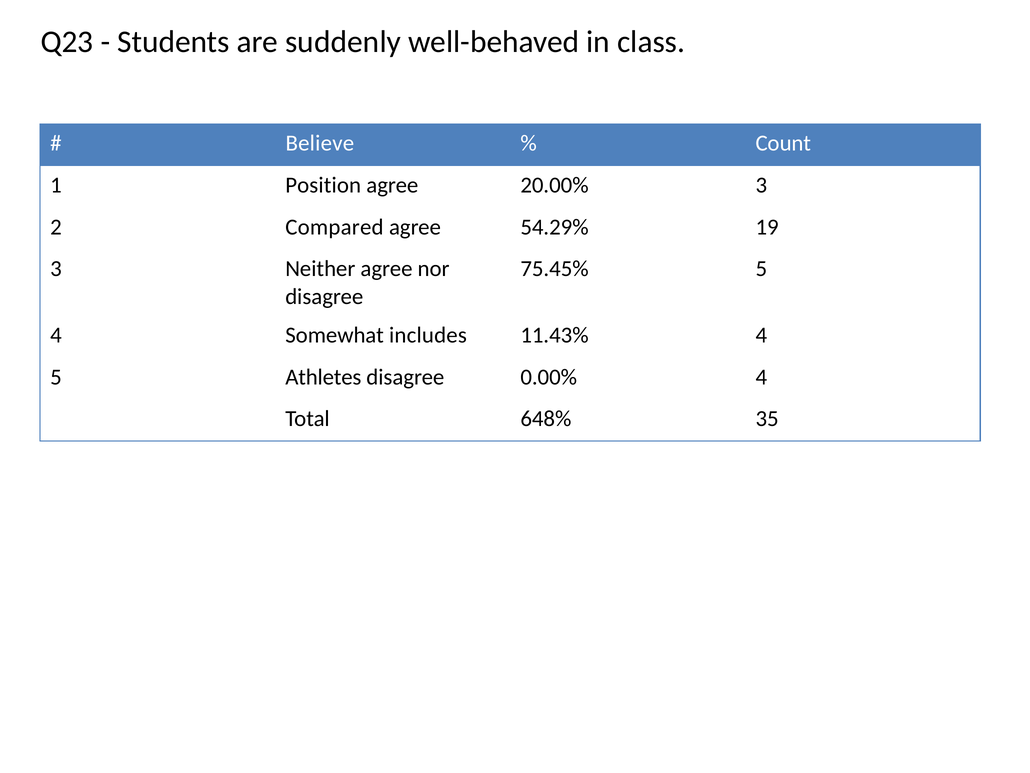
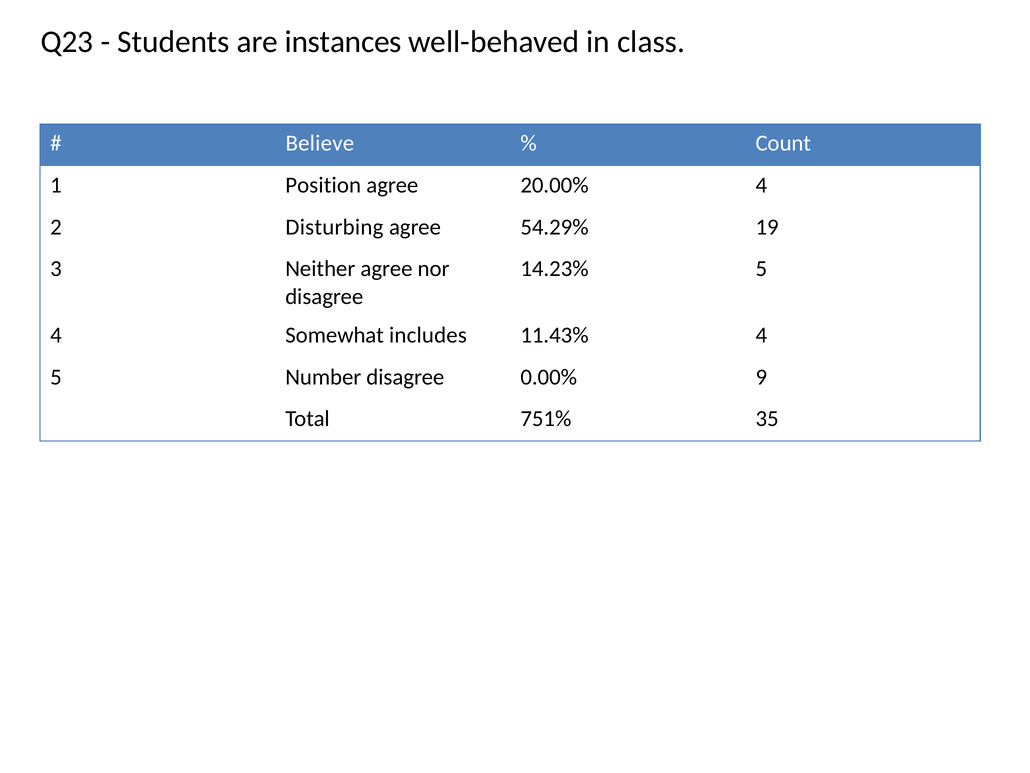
suddenly: suddenly -> instances
20.00% 3: 3 -> 4
Compared: Compared -> Disturbing
75.45%: 75.45% -> 14.23%
Athletes: Athletes -> Number
0.00% 4: 4 -> 9
648%: 648% -> 751%
